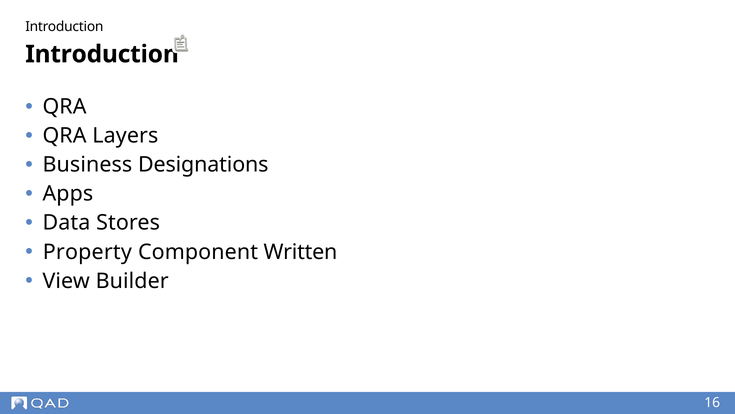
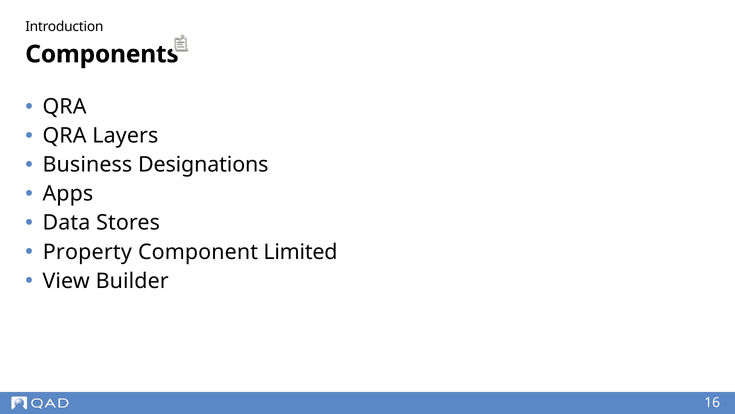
Introduction at (102, 54): Introduction -> Components
Written: Written -> Limited
